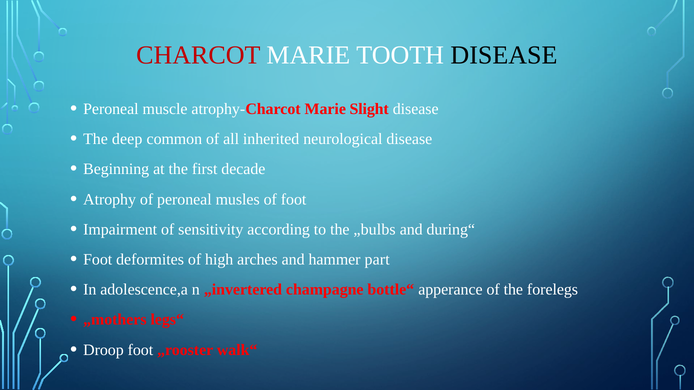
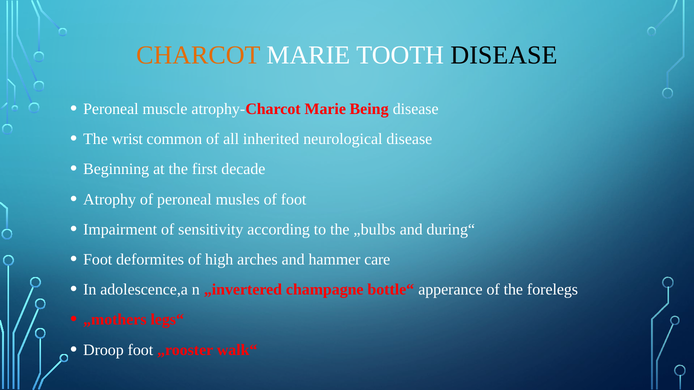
CHARCOT colour: red -> orange
Slight: Slight -> Being
deep: deep -> wrist
part: part -> care
